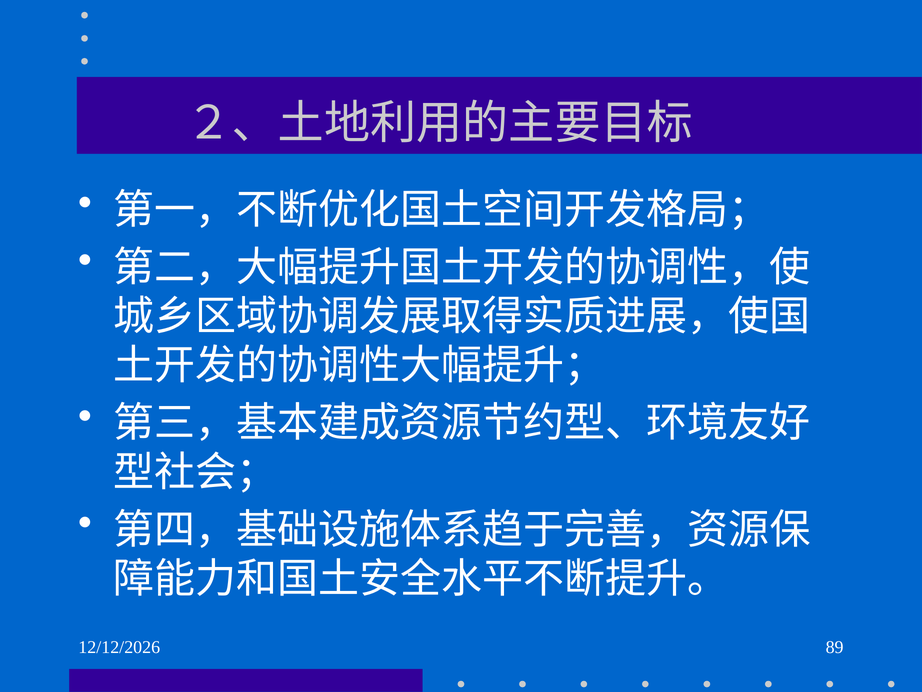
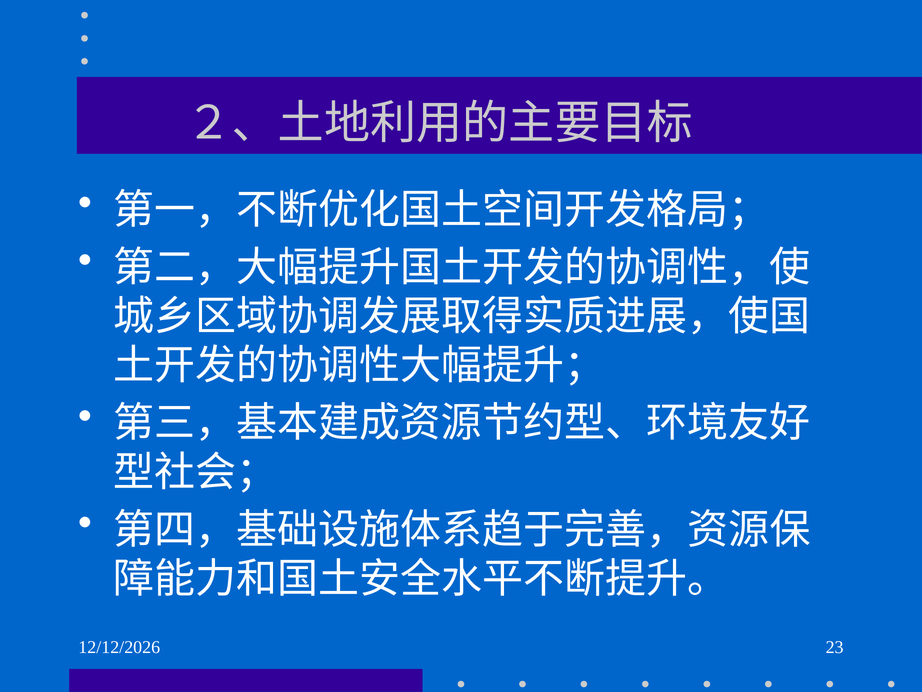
89: 89 -> 23
